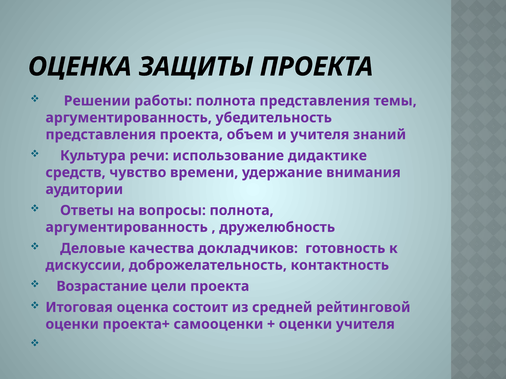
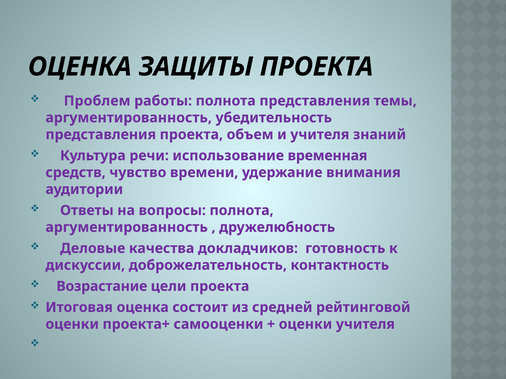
Решении: Решении -> Проблем
дидактике: дидактике -> временная
